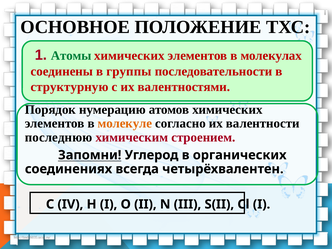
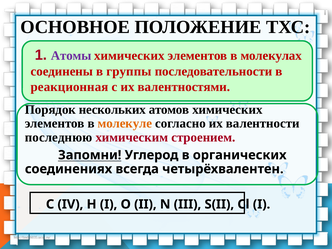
Атомы colour: green -> purple
структурную: структурную -> реакционная
нумерацию: нумерацию -> нескольких
